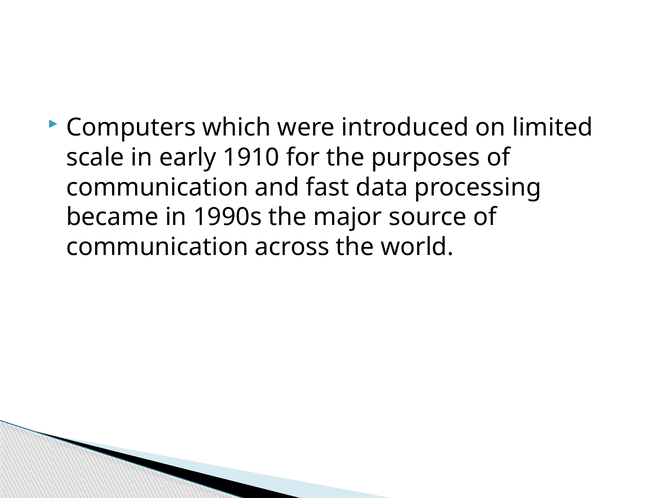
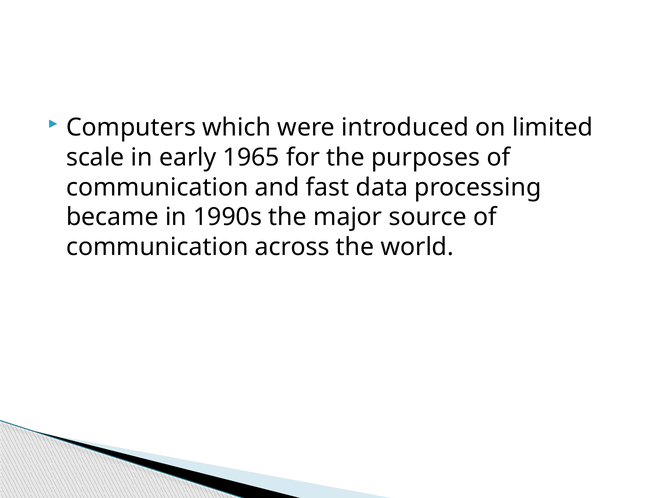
1910: 1910 -> 1965
